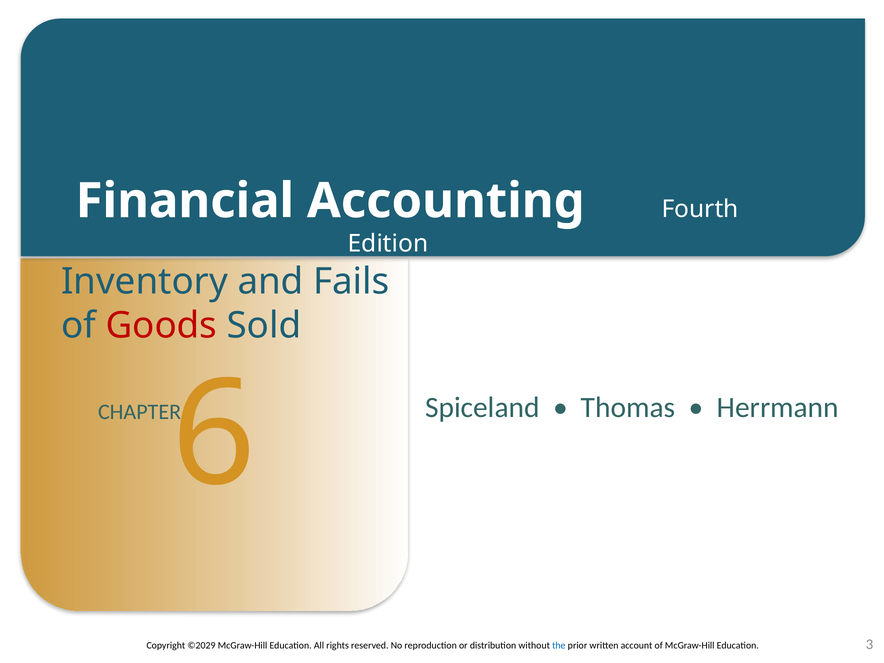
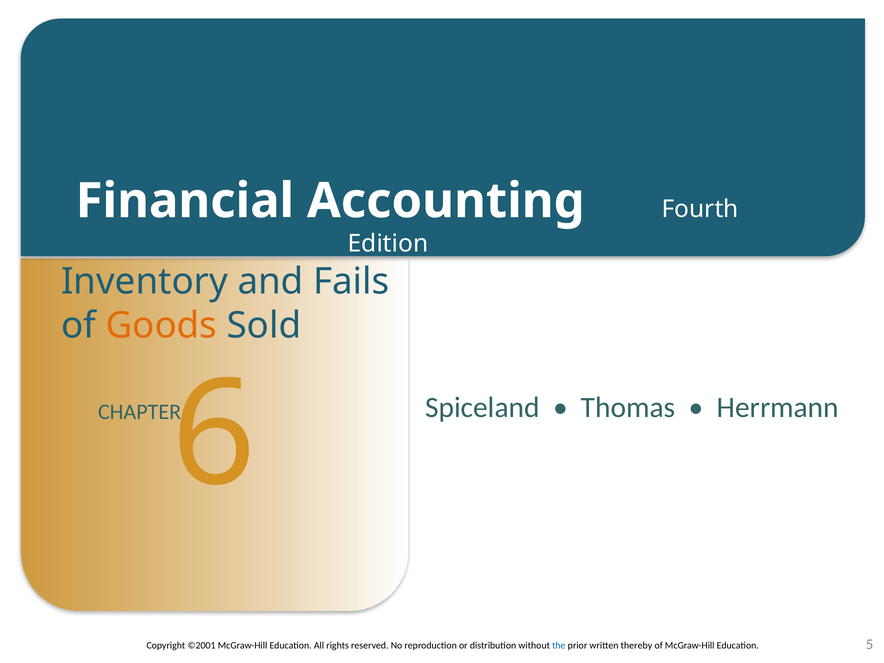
Goods colour: red -> orange
©2029: ©2029 -> ©2001
account: account -> thereby
3: 3 -> 5
